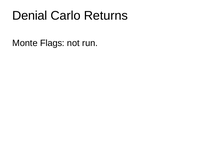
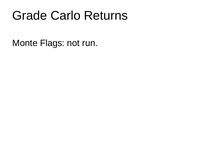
Denial: Denial -> Grade
